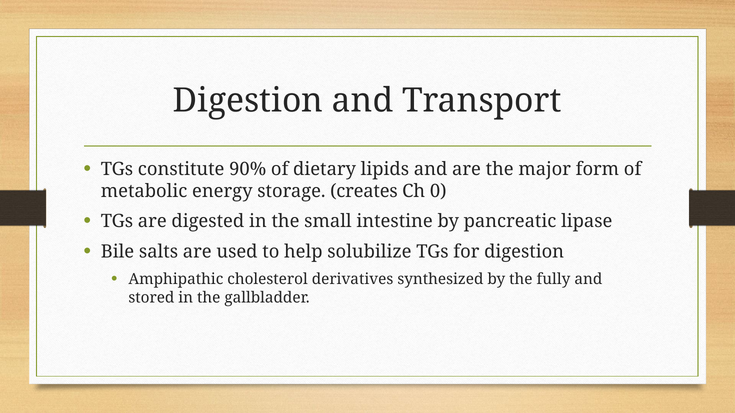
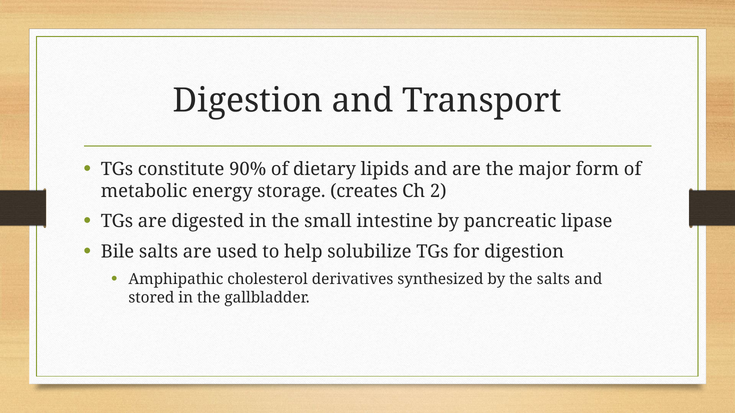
0: 0 -> 2
the fully: fully -> salts
